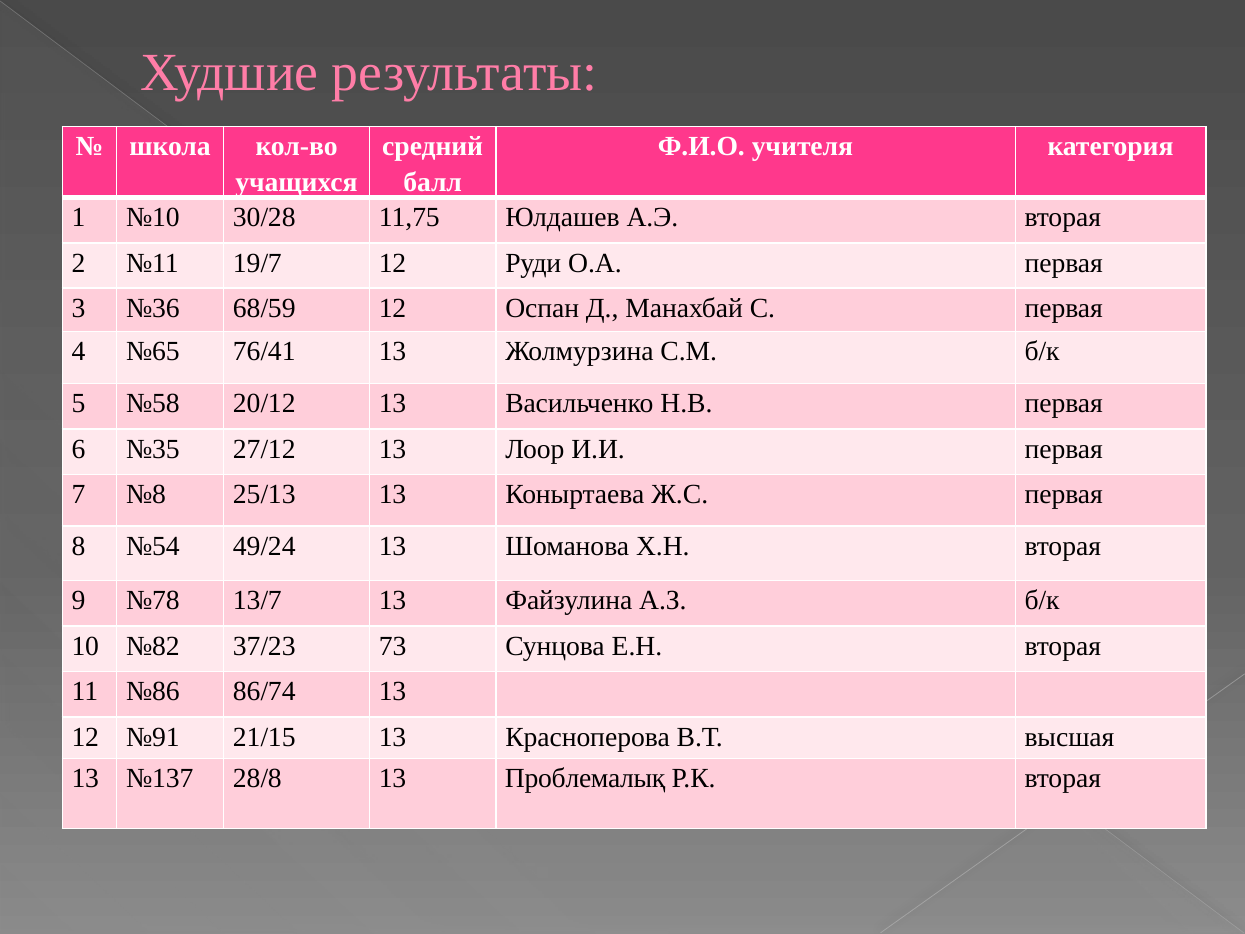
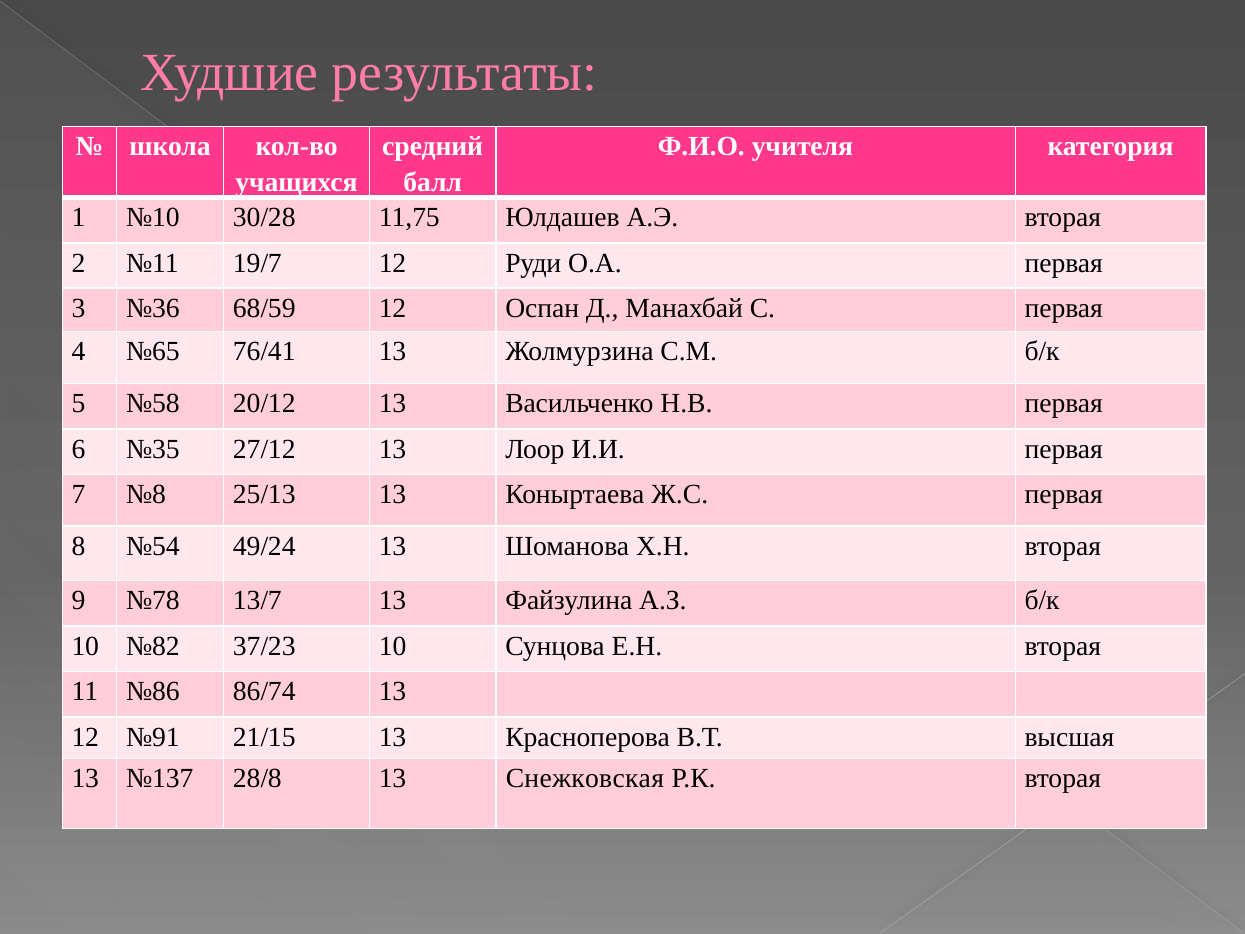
37/23 73: 73 -> 10
Проблемалық: Проблемалық -> Снежковская
